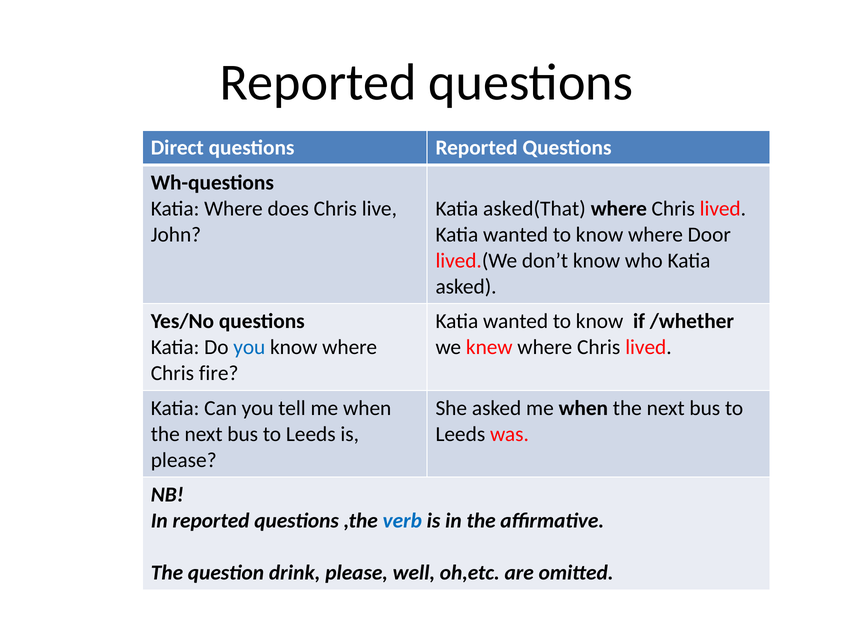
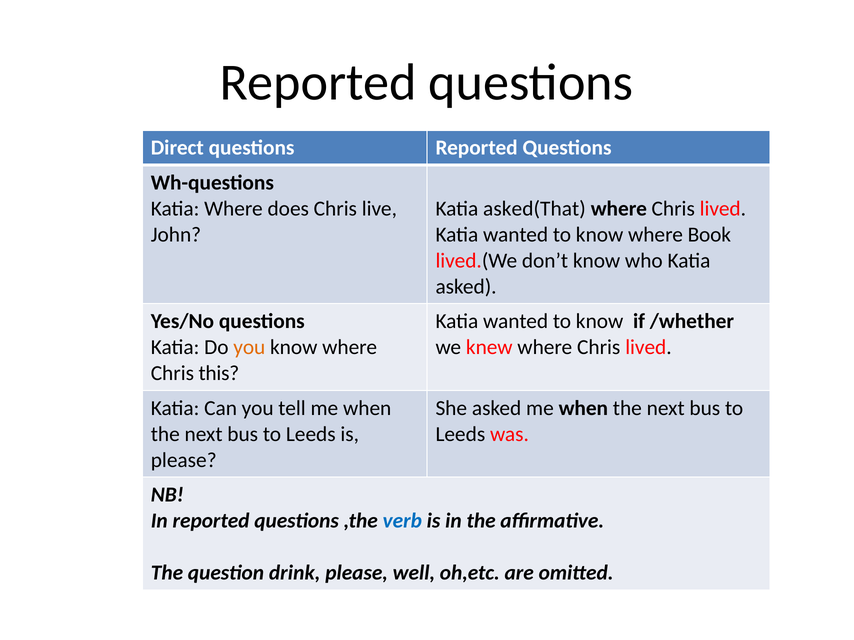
Door: Door -> Book
you at (249, 348) colour: blue -> orange
fire: fire -> this
